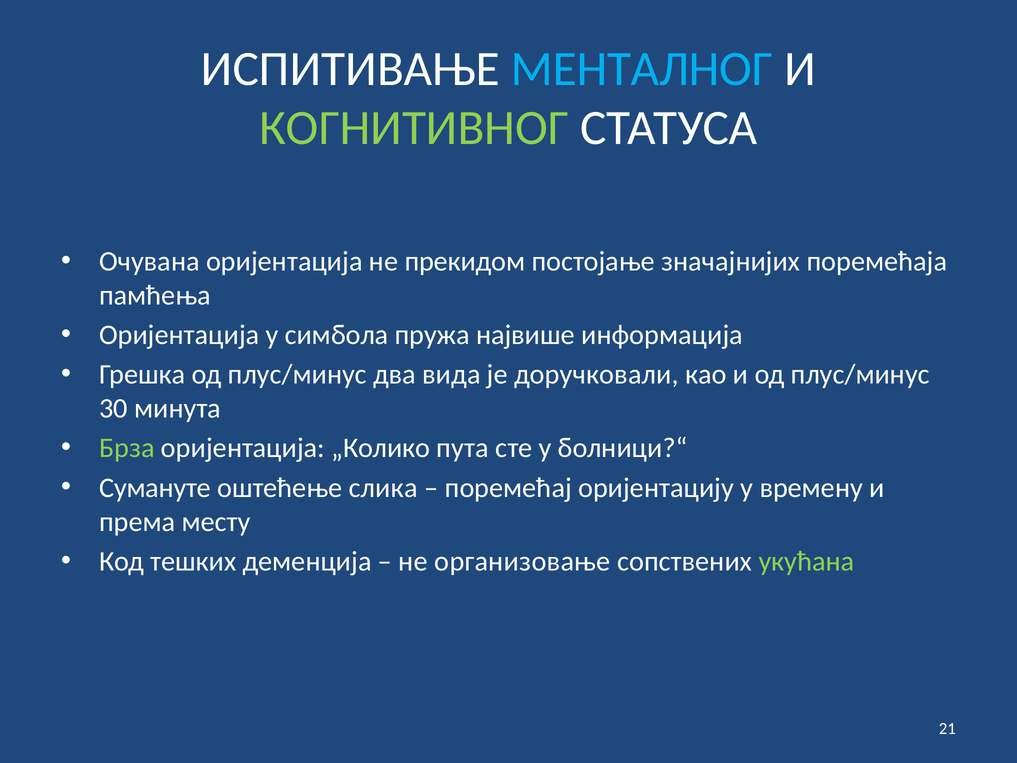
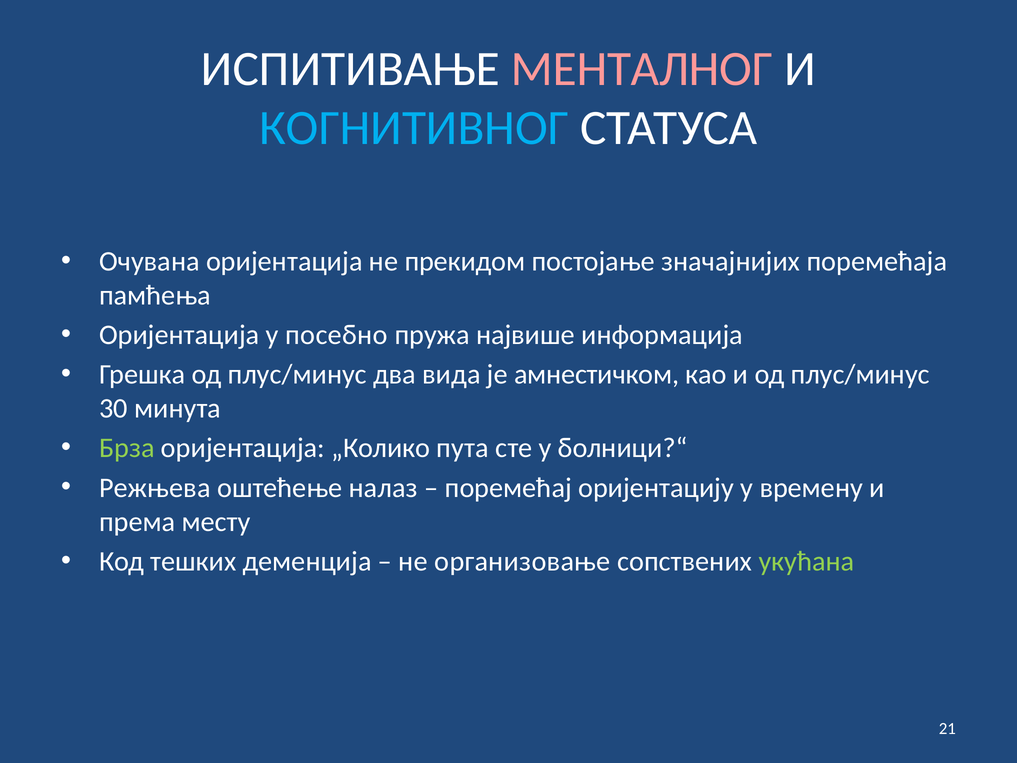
МЕНТАЛНОГ colour: light blue -> pink
КОГНИТИВНОГ colour: light green -> light blue
симбола: симбола -> посебно
доручковали: доручковали -> амнестичком
Сумануте: Сумануте -> Режњева
слика: слика -> налаз
